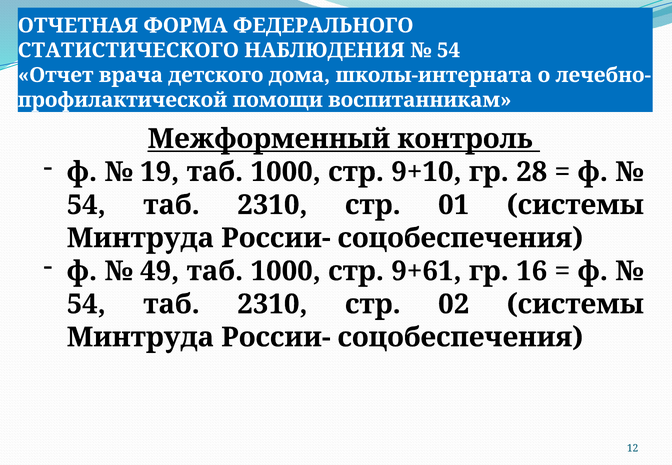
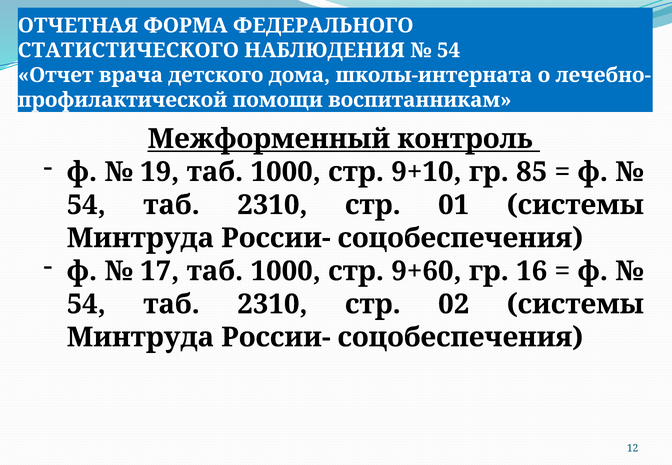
28: 28 -> 85
49: 49 -> 17
9+61: 9+61 -> 9+60
